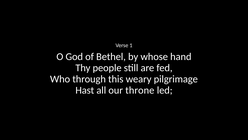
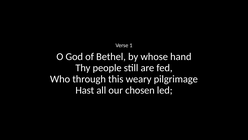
throne: throne -> chosen
